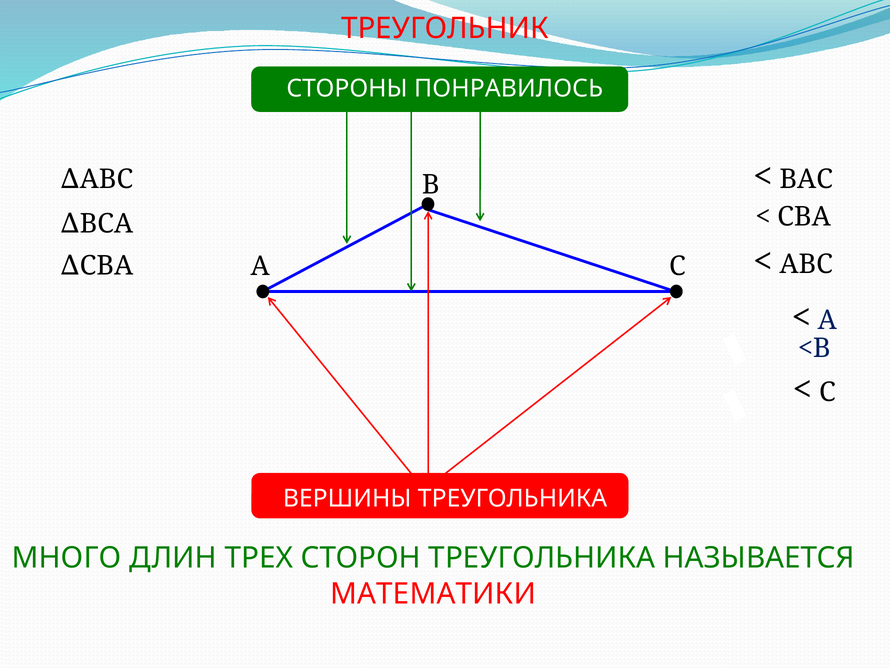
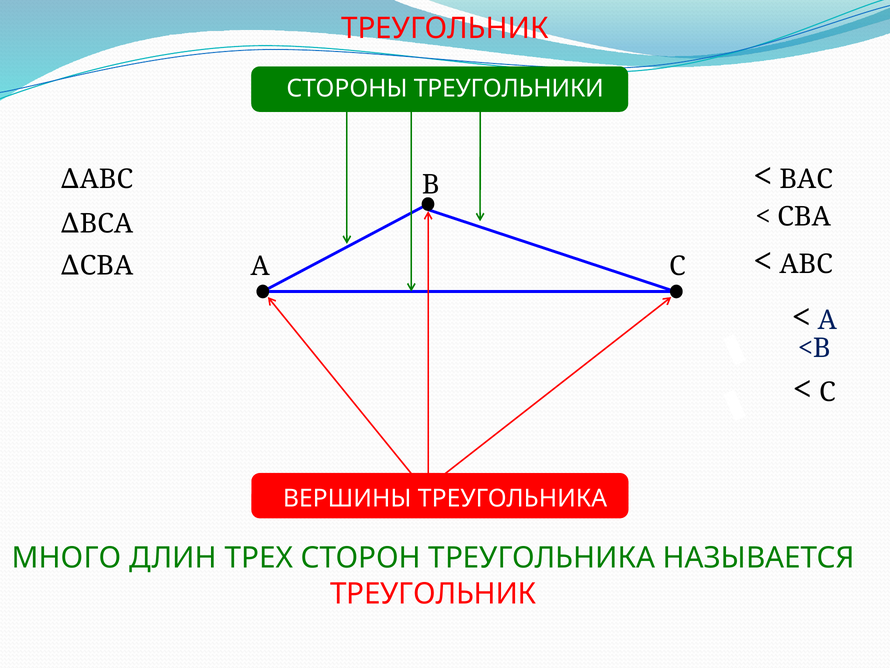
ПОНРАВИЛОСЬ: ПОНРАВИЛОСЬ -> ТРЕУГОЛЬНИКИ
МАТЕМАТИКИ at (433, 593): МАТЕМАТИКИ -> ТРЕУГОЛЬНИК
